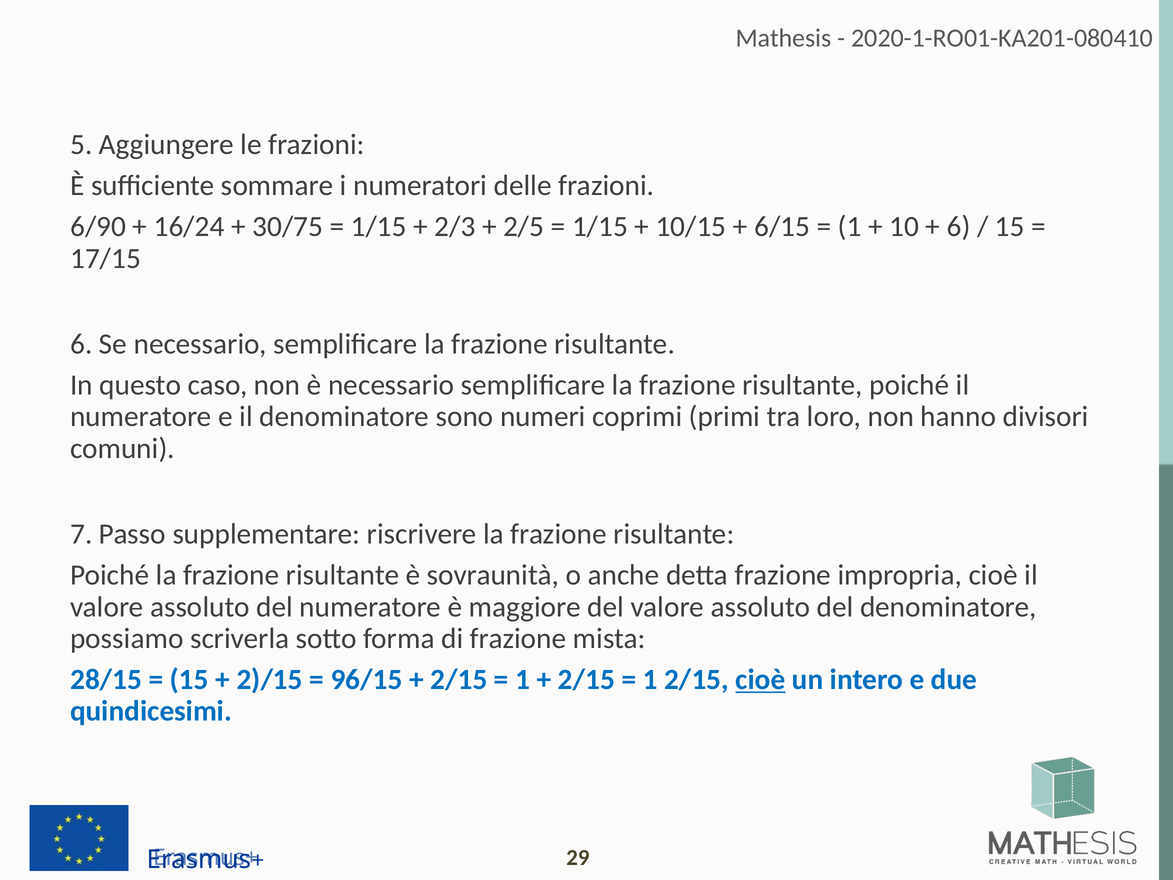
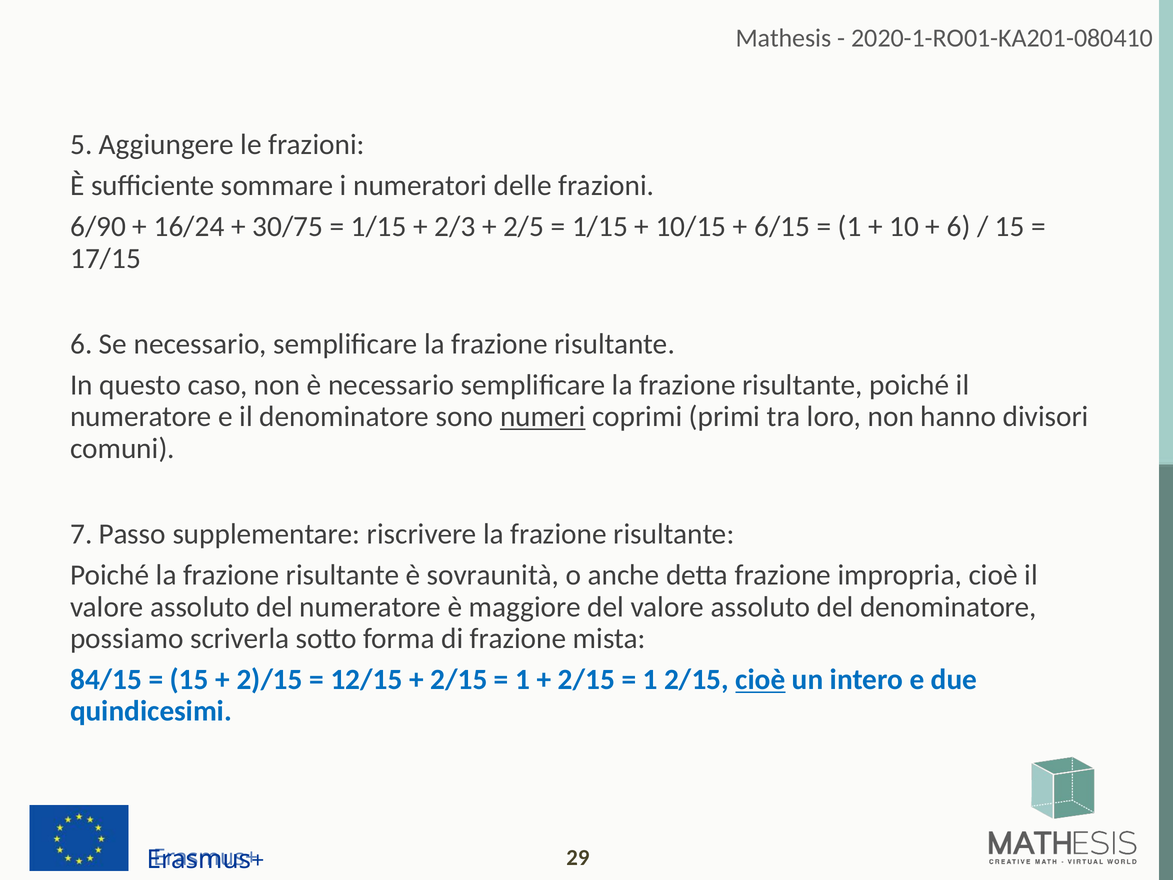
numeri underline: none -> present
28/15: 28/15 -> 84/15
96/15: 96/15 -> 12/15
